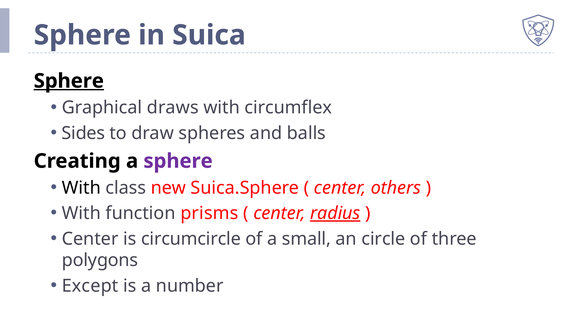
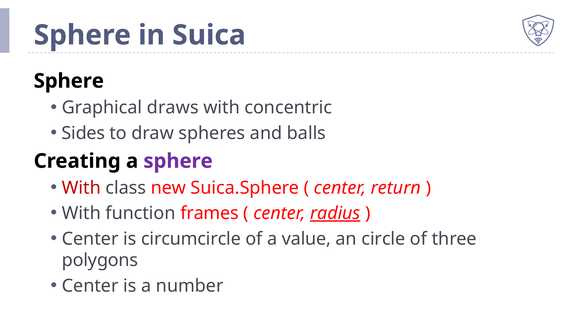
Sphere at (69, 81) underline: present -> none
circumflex: circumflex -> concentric
With at (81, 188) colour: black -> red
others: others -> return
prisms: prisms -> frames
small: small -> value
Except at (90, 286): Except -> Center
